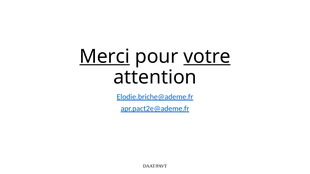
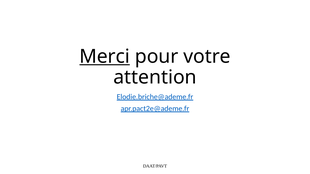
votre underline: present -> none
